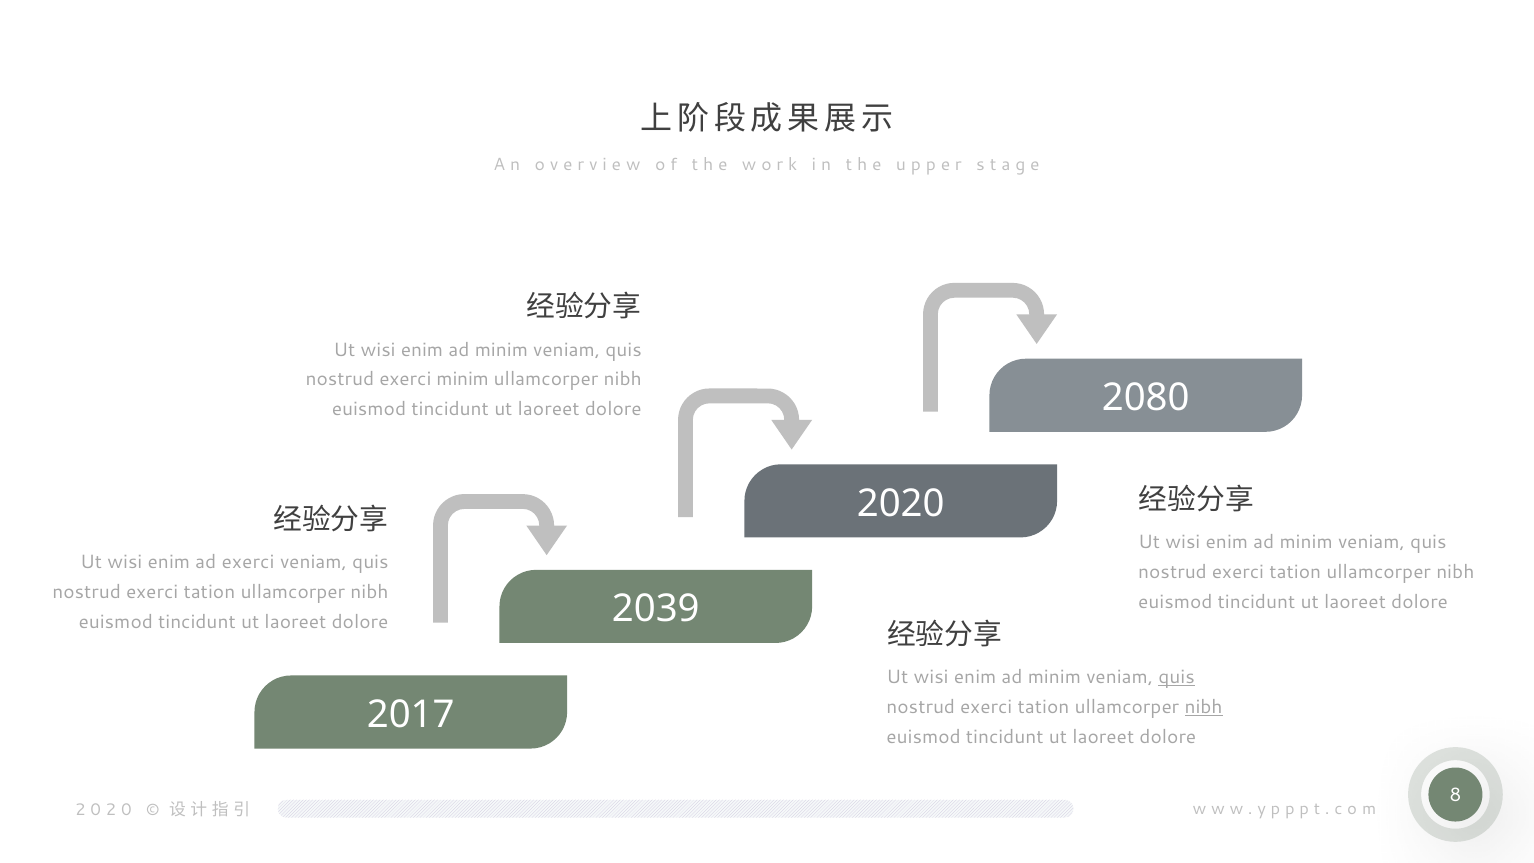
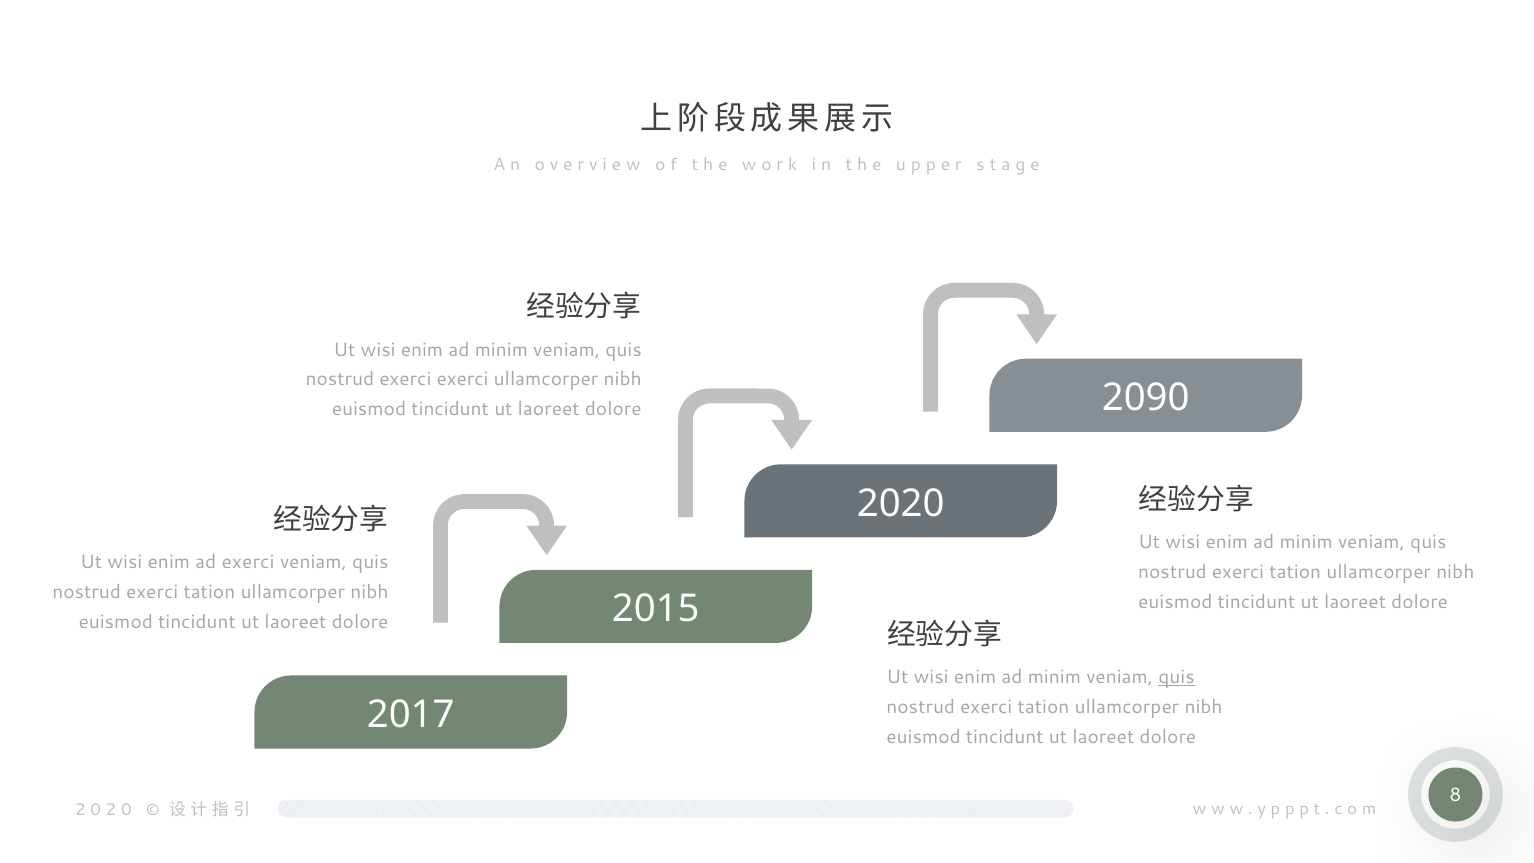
exerci minim: minim -> exerci
2080: 2080 -> 2090
2039: 2039 -> 2015
nibh at (1204, 707) underline: present -> none
